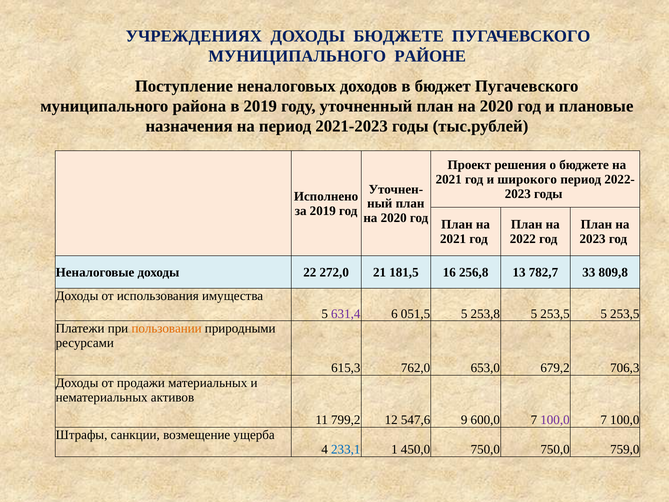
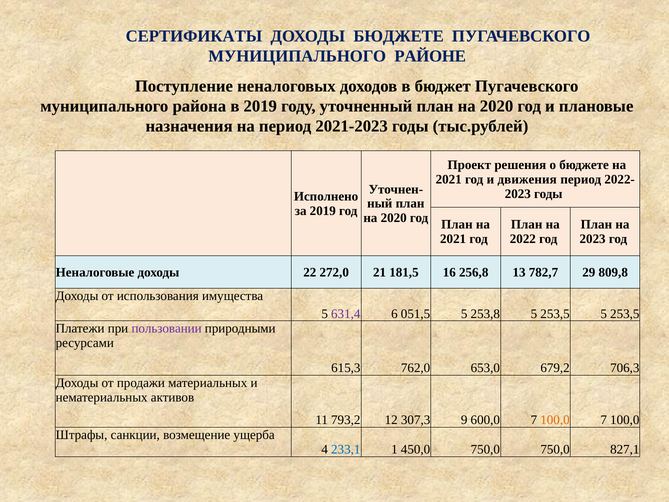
УЧРЕЖДЕНИЯХ: УЧРЕЖДЕНИЯХ -> СЕРТИФИКАТЫ
широкого: широкого -> движения
33: 33 -> 29
пользовании colour: orange -> purple
799,2: 799,2 -> 793,2
547,6: 547,6 -> 307,3
100,0 at (555, 420) colour: purple -> orange
759,0: 759,0 -> 827,1
